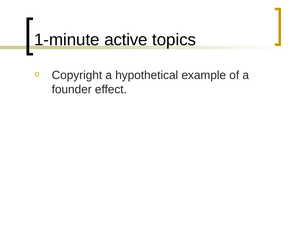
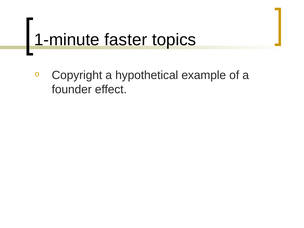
active: active -> faster
